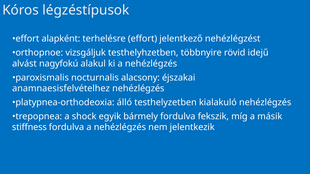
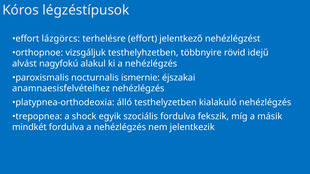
alapként: alapként -> lázgörcs
alacsony: alacsony -> ismernie
bármely: bármely -> szociális
stiffness: stiffness -> mindkét
